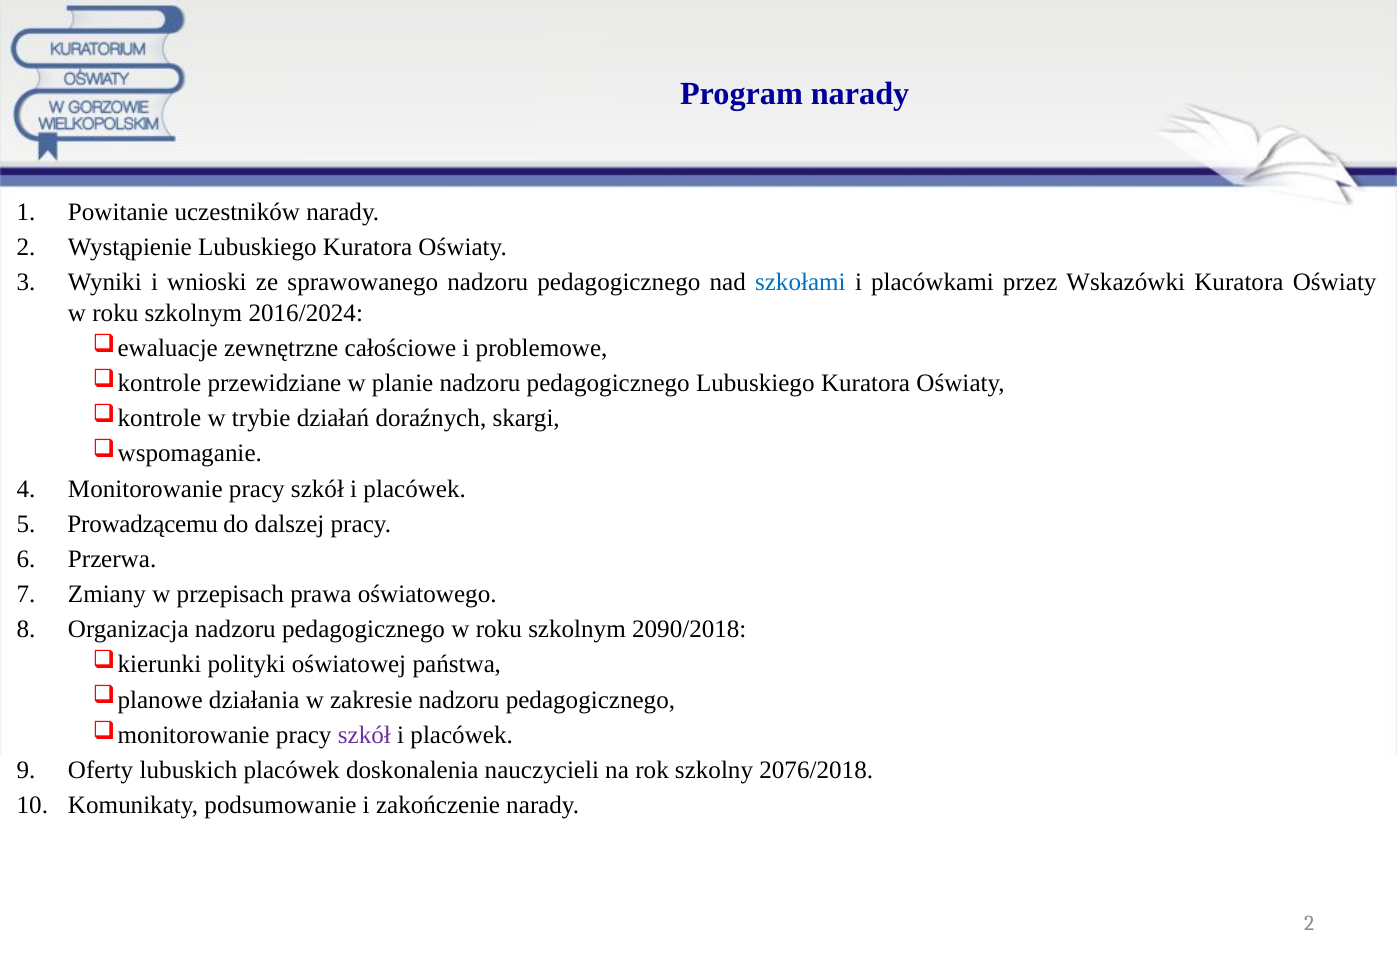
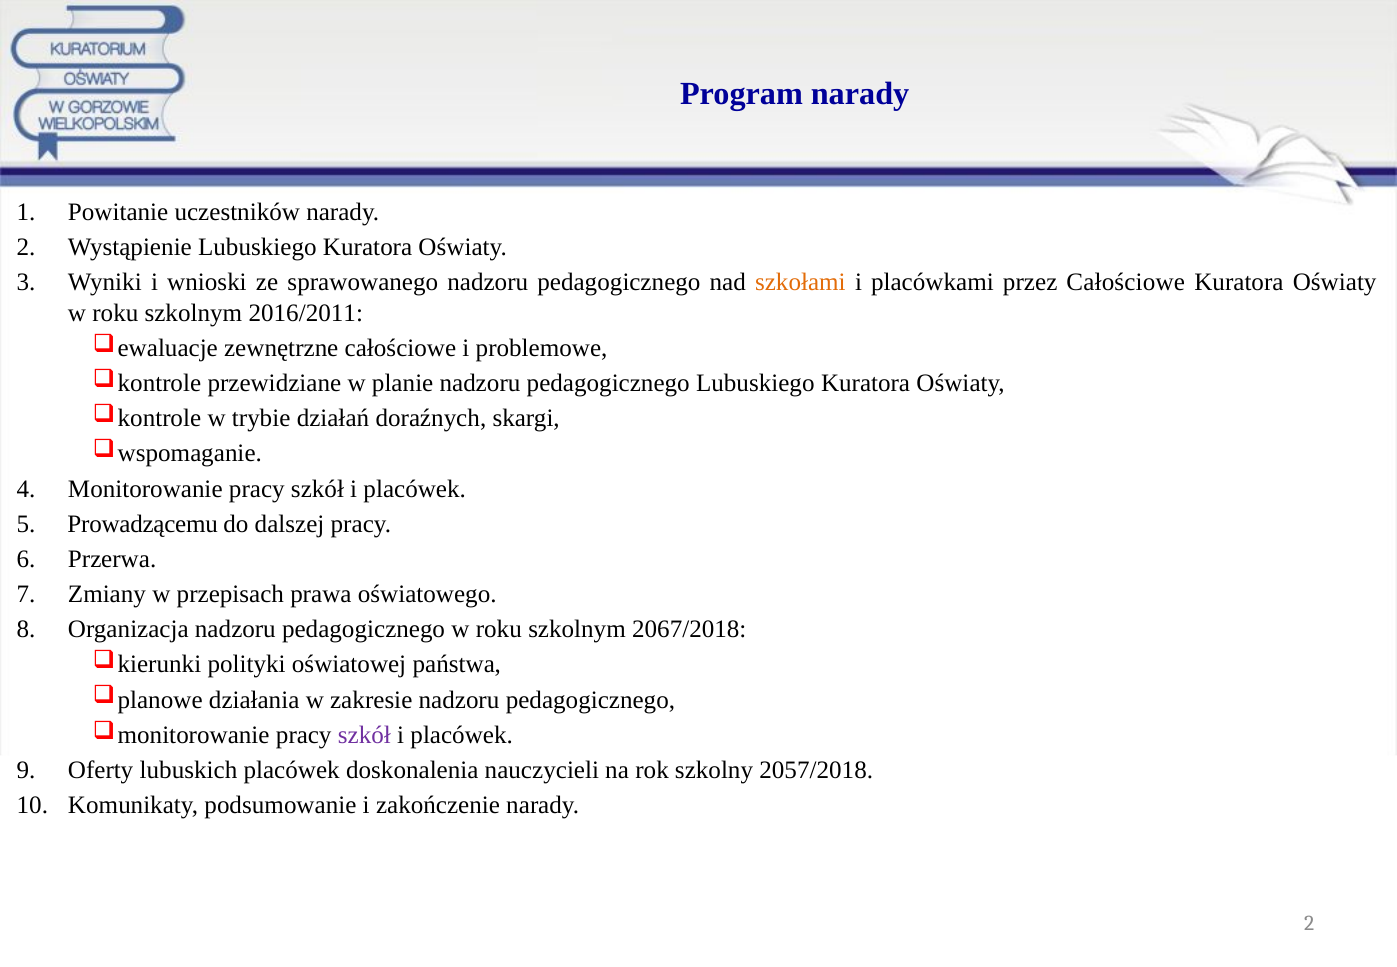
szkołami colour: blue -> orange
przez Wskazówki: Wskazówki -> Całościowe
2016/2024: 2016/2024 -> 2016/2011
2090/2018: 2090/2018 -> 2067/2018
2076/2018: 2076/2018 -> 2057/2018
